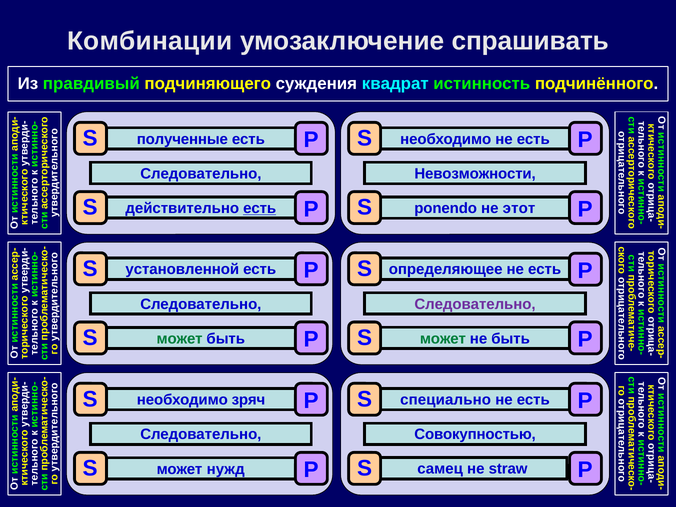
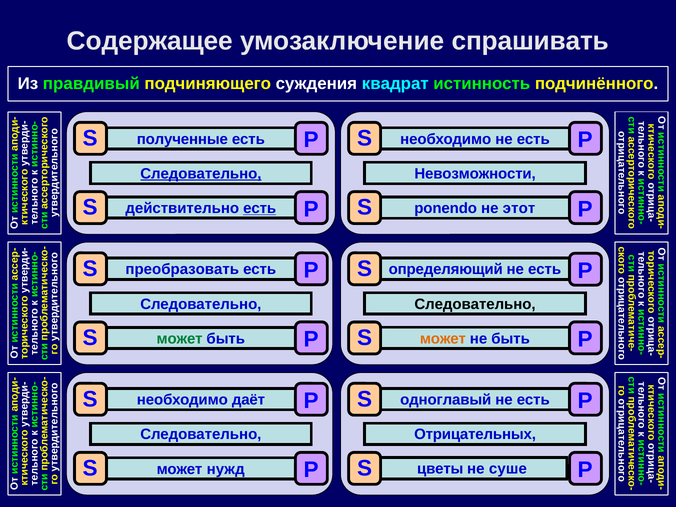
Комбинации: Комбинации -> Содержащее
Следовательно at (201, 174) underline: none -> present
установленной: установленной -> преобразовать
определяющее: определяющее -> определяющий
Следовательно at (475, 304) colour: purple -> black
может at (443, 339) colour: green -> orange
зряч: зряч -> даёт
специально: специально -> одноглавый
Совокупностью: Совокупностью -> Отрицательных
самец: самец -> цветы
straw: straw -> суше
